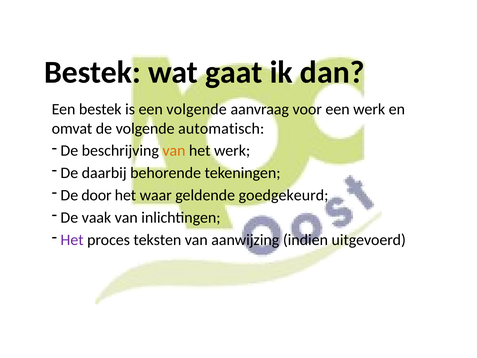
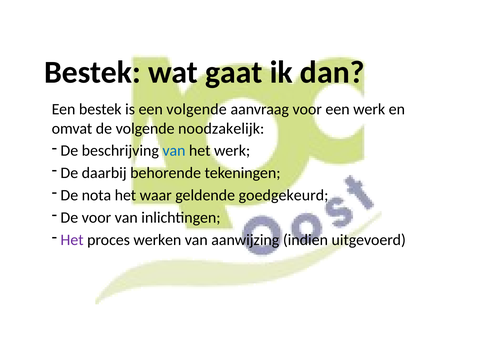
automatisch: automatisch -> noodzakelijk
van at (174, 151) colour: orange -> blue
door: door -> nota
De vaak: vaak -> voor
teksten: teksten -> werken
